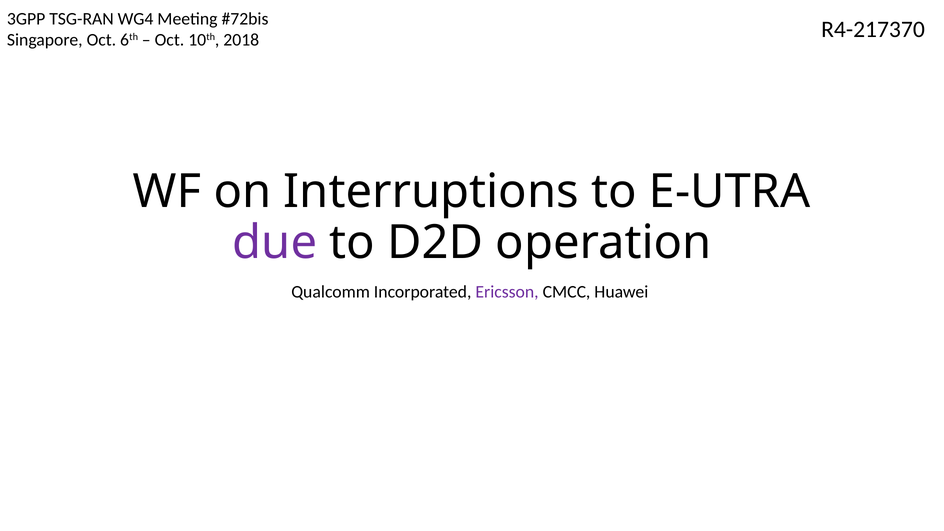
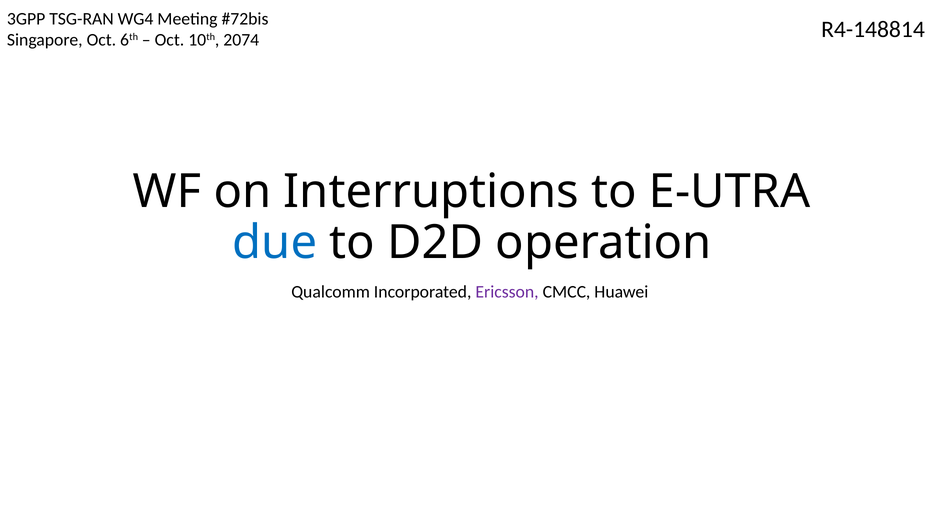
R4-217370: R4-217370 -> R4-148814
2018: 2018 -> 2074
due colour: purple -> blue
